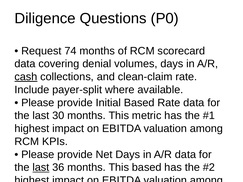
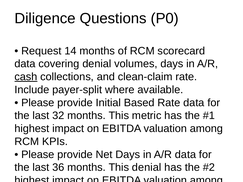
74: 74 -> 14
30: 30 -> 32
last at (41, 168) underline: present -> none
This based: based -> denial
